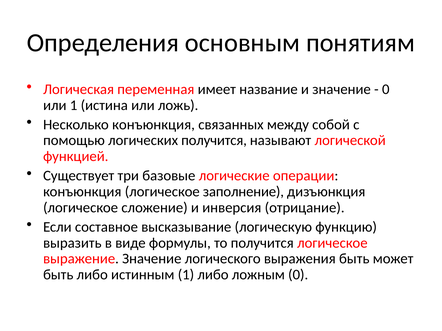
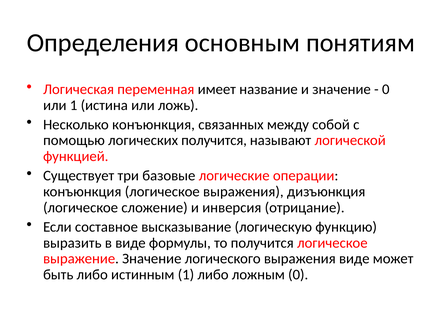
логическое заполнение: заполнение -> выражения
выражения быть: быть -> виде
